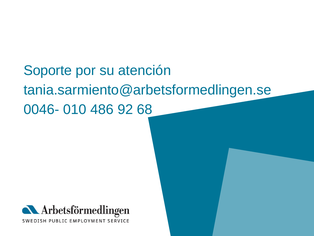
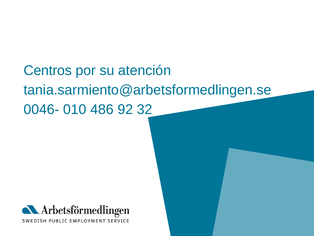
Soporte: Soporte -> Centros
68: 68 -> 32
